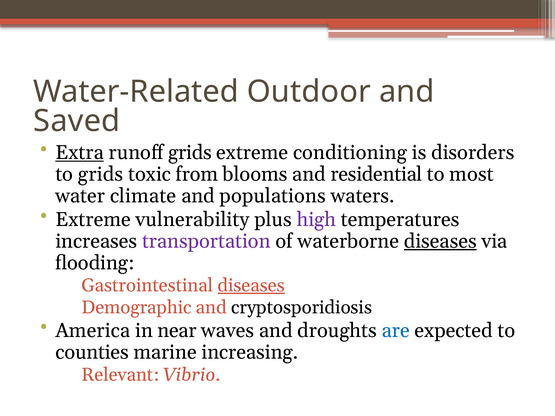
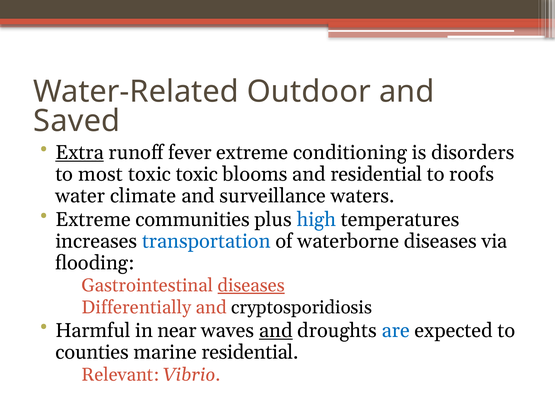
runoff grids: grids -> fever
to grids: grids -> most
toxic from: from -> toxic
most: most -> roofs
populations: populations -> surveillance
vulnerability: vulnerability -> communities
high colour: purple -> blue
transportation colour: purple -> blue
diseases at (440, 241) underline: present -> none
Demographic: Demographic -> Differentially
America: America -> Harmful
and at (276, 331) underline: none -> present
marine increasing: increasing -> residential
